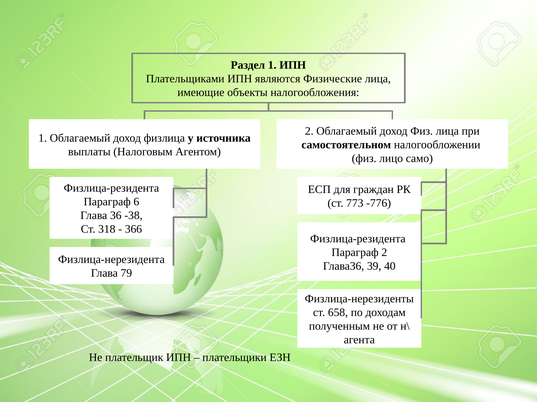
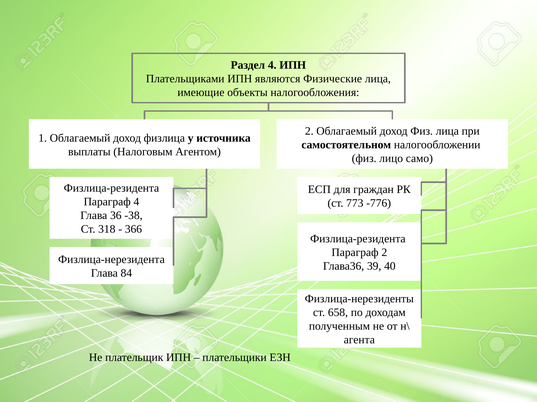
Раздел 1: 1 -> 4
Параграф 6: 6 -> 4
79: 79 -> 84
